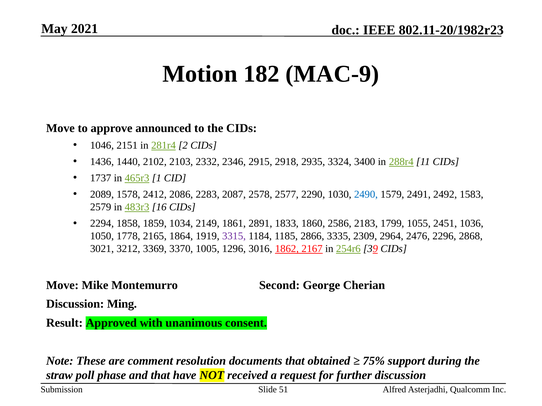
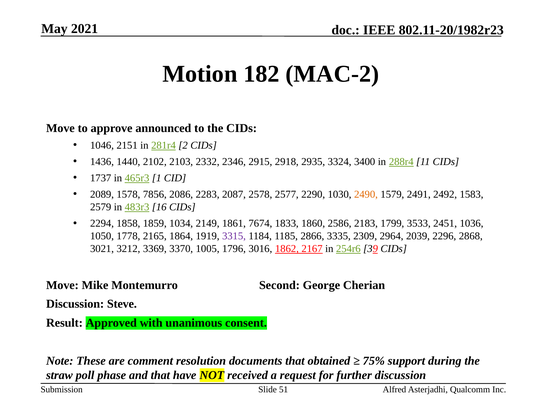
MAC-9: MAC-9 -> MAC-2
2412: 2412 -> 7856
2490 colour: blue -> orange
2891: 2891 -> 7674
1055: 1055 -> 3533
2476: 2476 -> 2039
1296: 1296 -> 1796
Ming: Ming -> Steve
